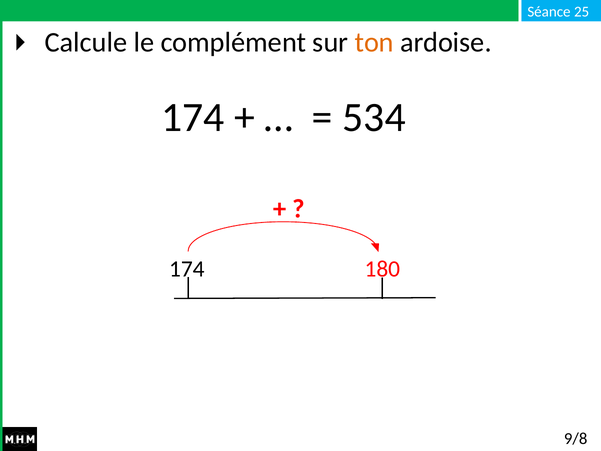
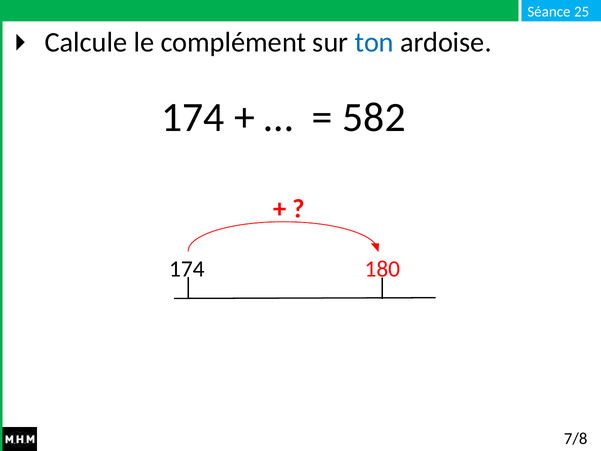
ton colour: orange -> blue
534: 534 -> 582
9/8: 9/8 -> 7/8
